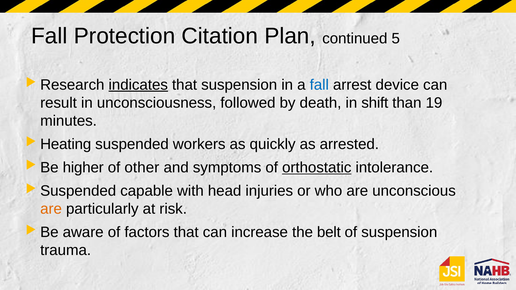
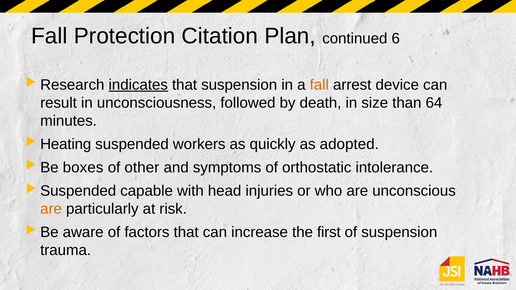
5: 5 -> 6
fall at (319, 85) colour: blue -> orange
shift: shift -> size
19: 19 -> 64
arrested: arrested -> adopted
higher: higher -> boxes
orthostatic underline: present -> none
belt: belt -> first
